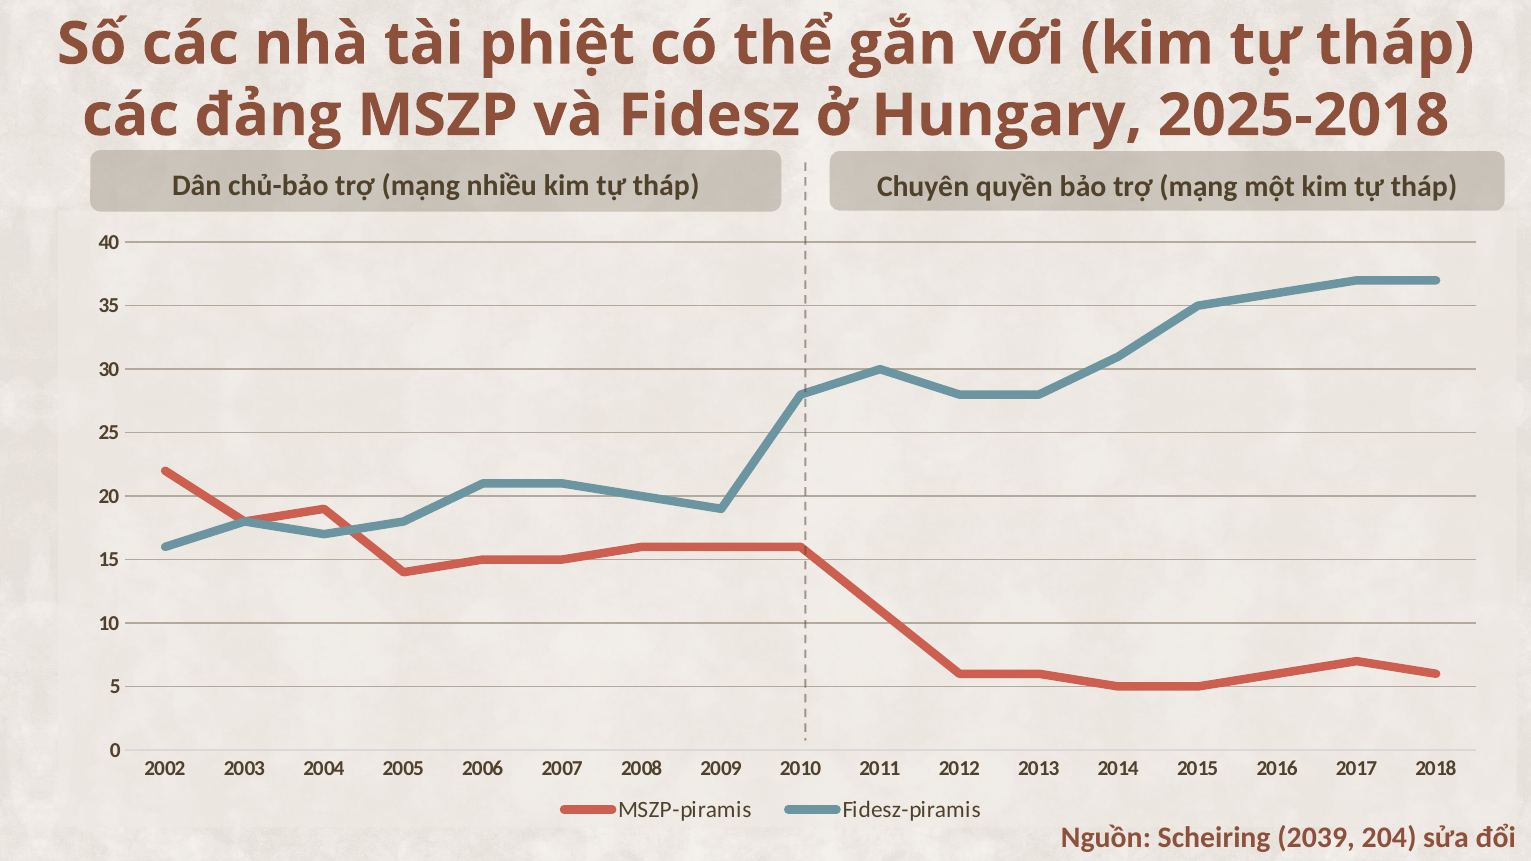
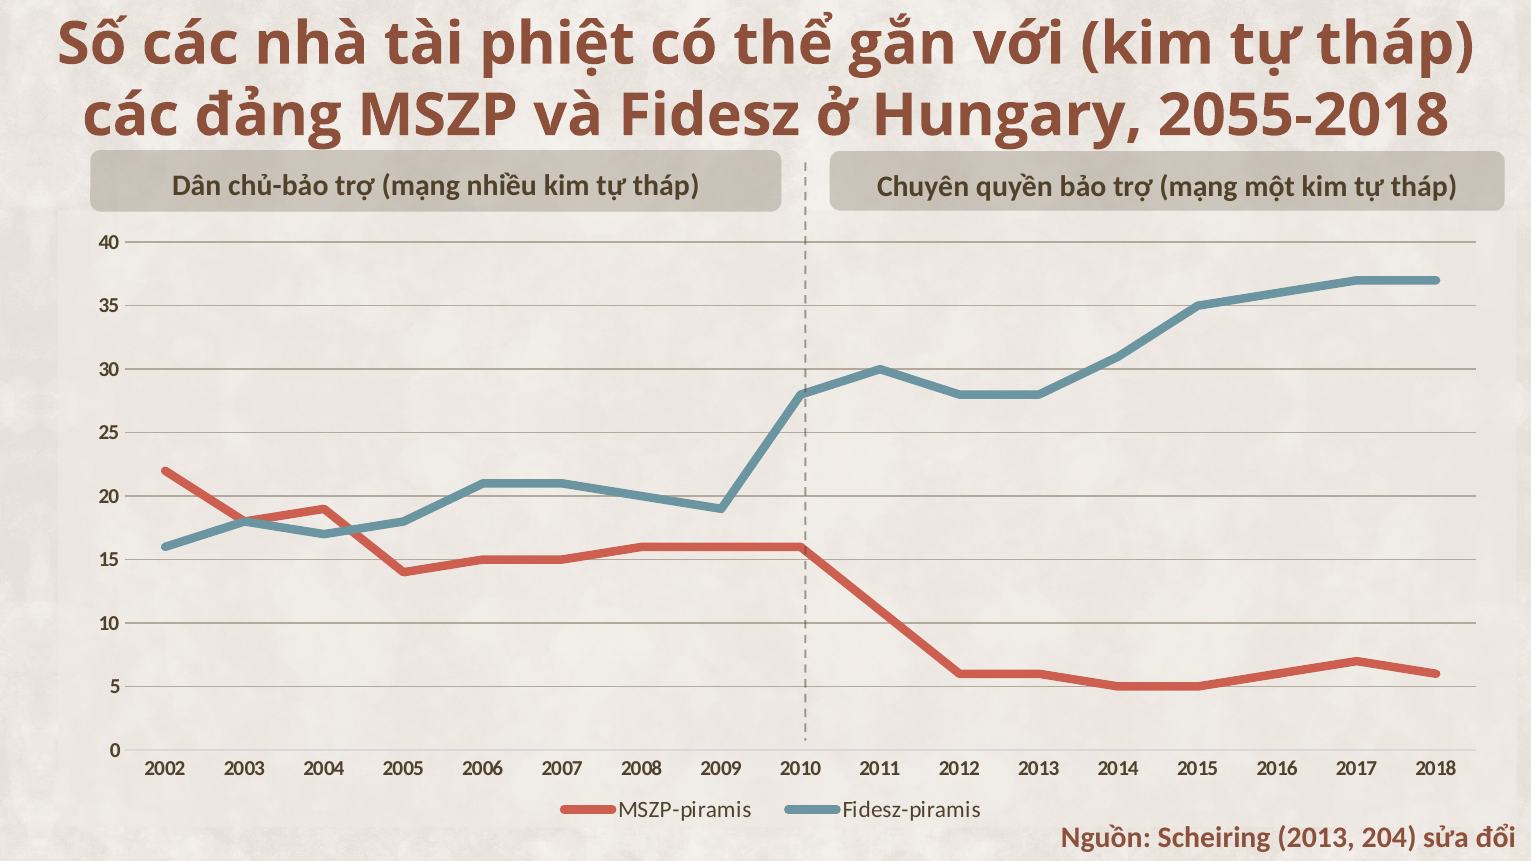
2025-2018: 2025-2018 -> 2055-2018
Scheiring 2039: 2039 -> 2013
